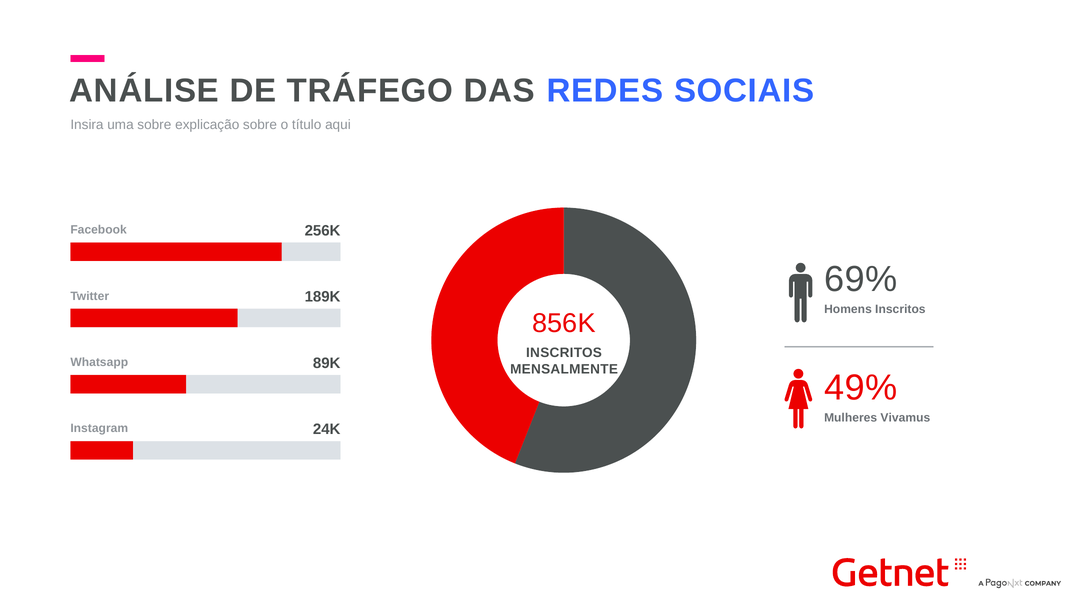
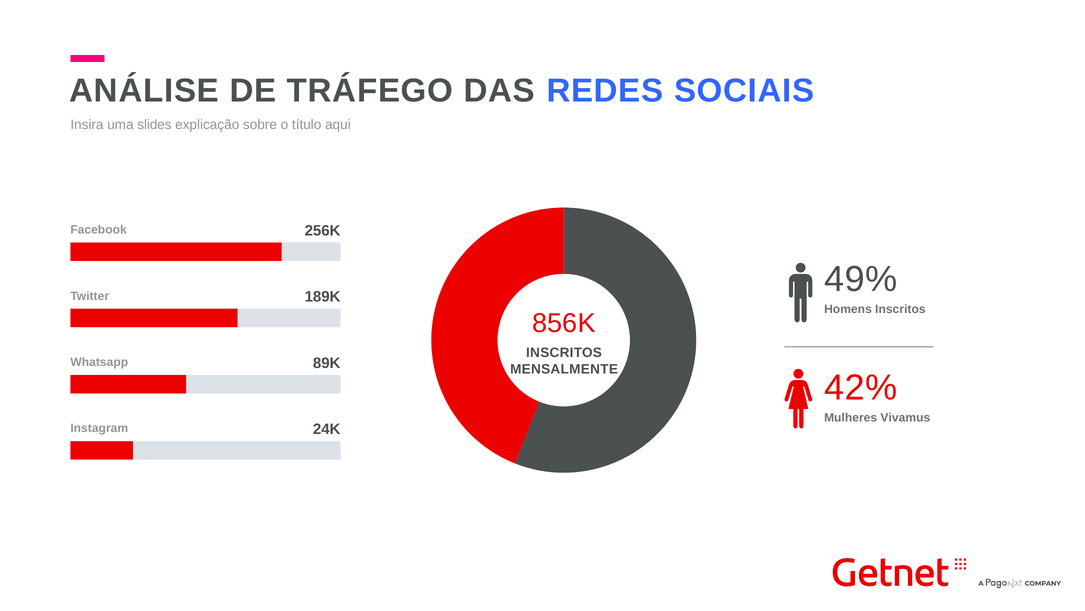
uma sobre: sobre -> slides
69%: 69% -> 49%
49%: 49% -> 42%
